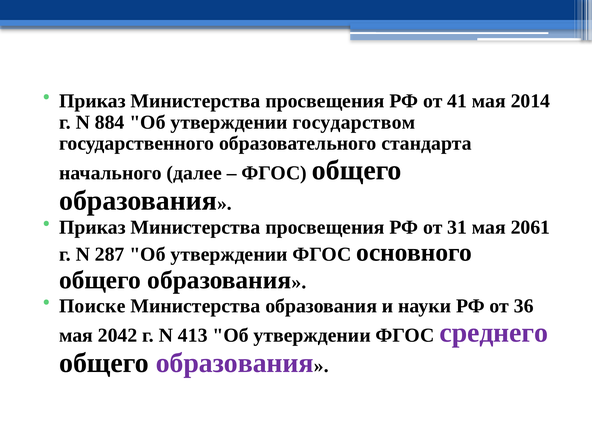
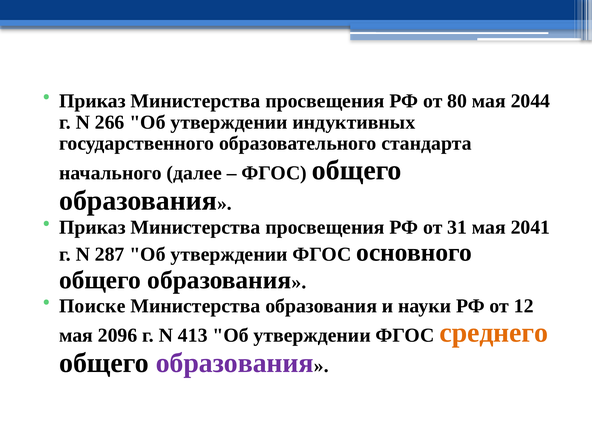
41: 41 -> 80
2014: 2014 -> 2044
884: 884 -> 266
государством: государством -> индуктивных
2061: 2061 -> 2041
36: 36 -> 12
2042: 2042 -> 2096
среднего colour: purple -> orange
